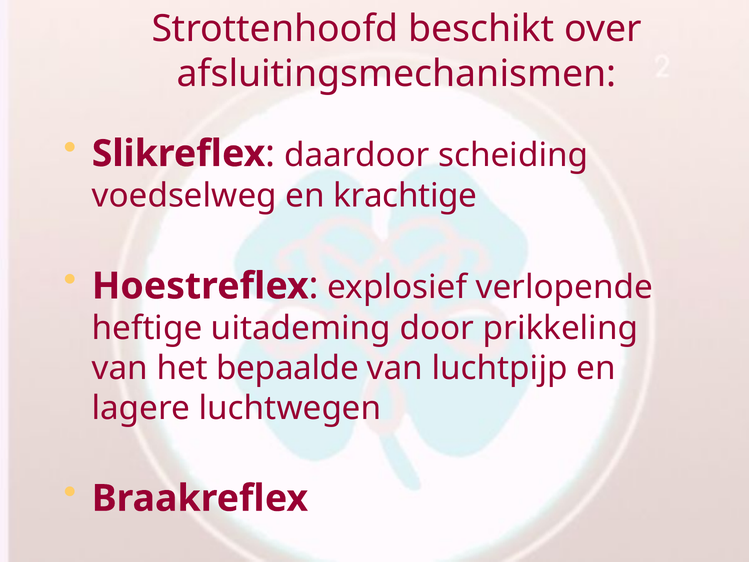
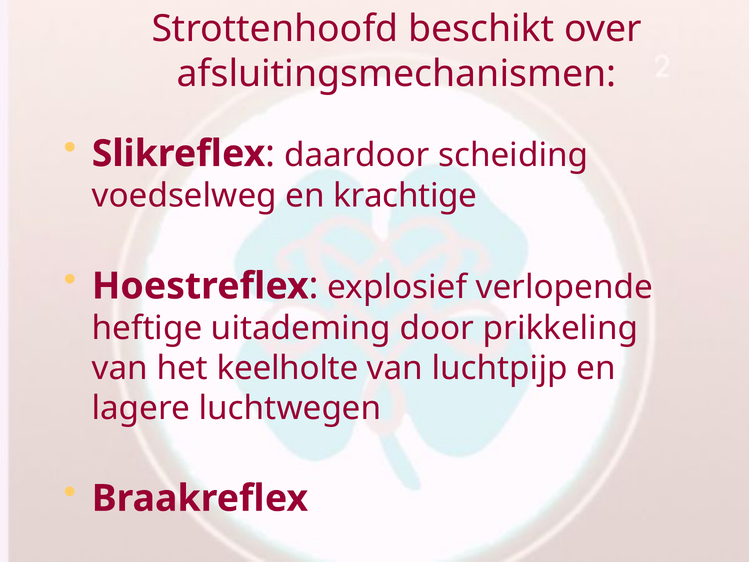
bepaalde: bepaalde -> keelholte
